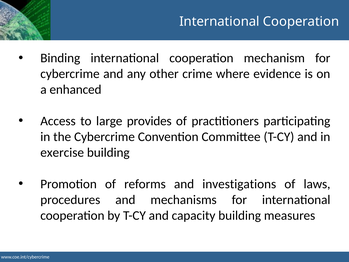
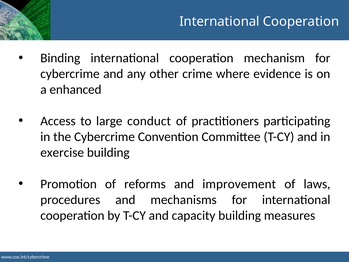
provides: provides -> conduct
investigations: investigations -> improvement
